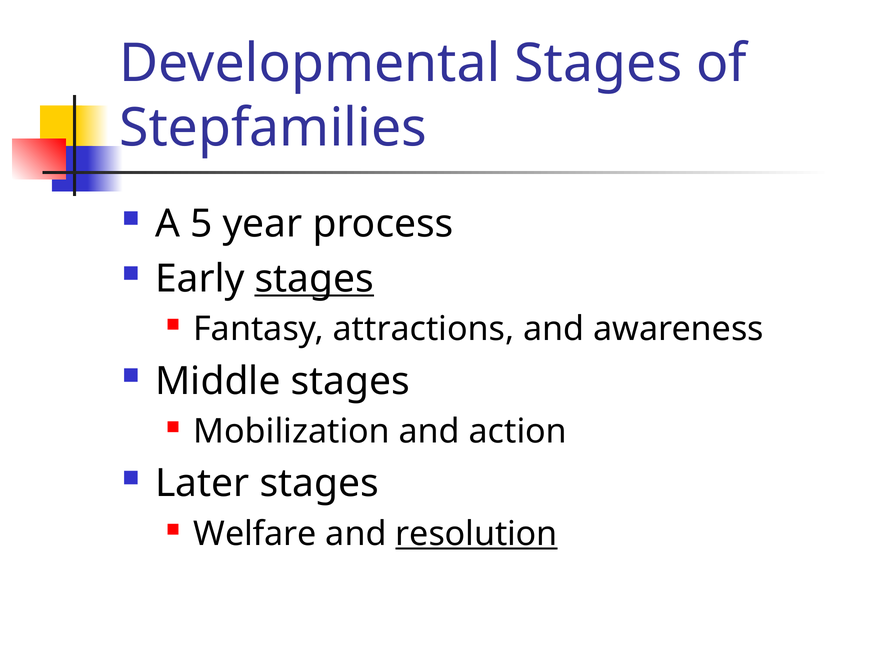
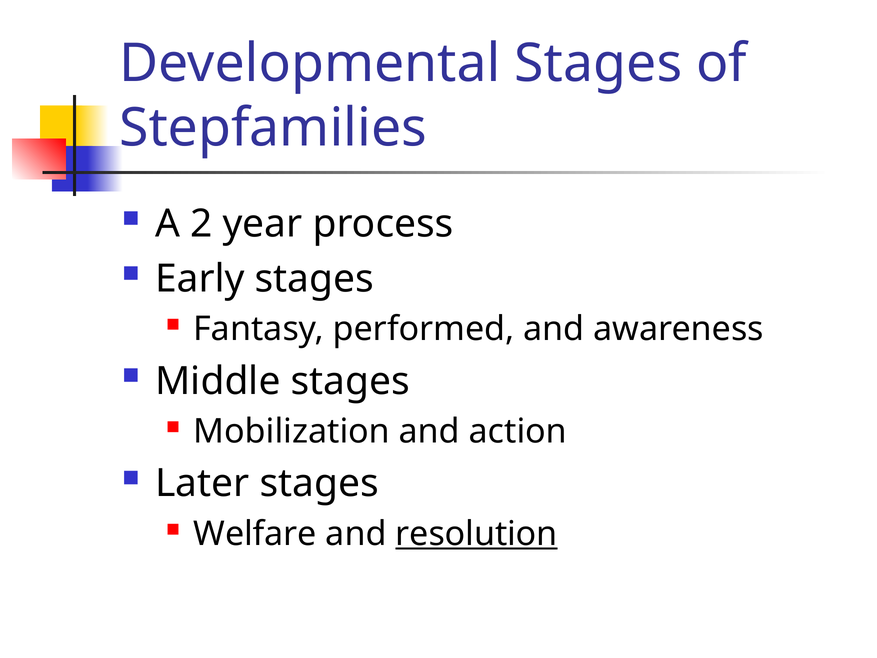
5: 5 -> 2
stages at (314, 279) underline: present -> none
attractions: attractions -> performed
